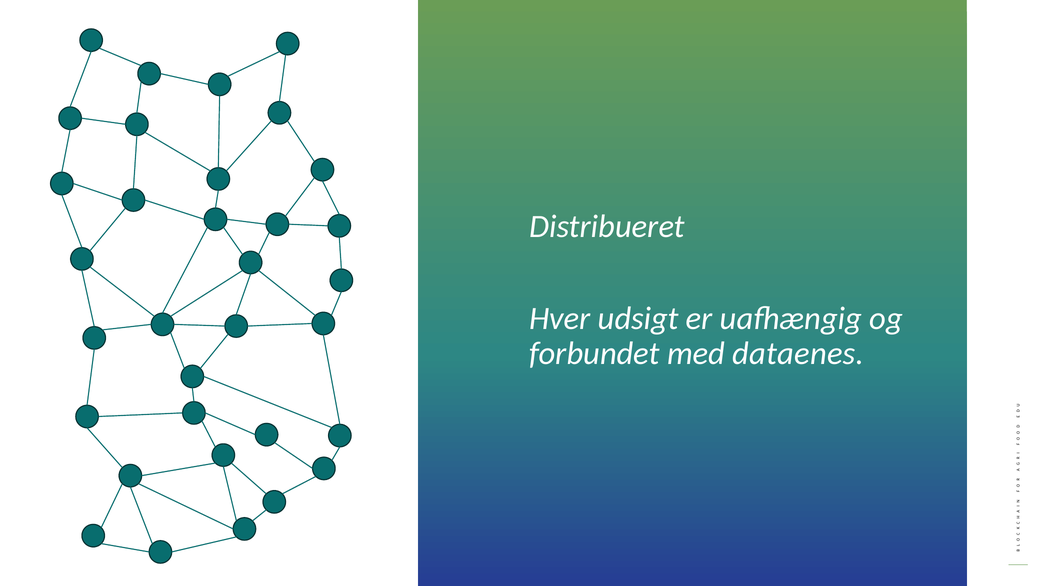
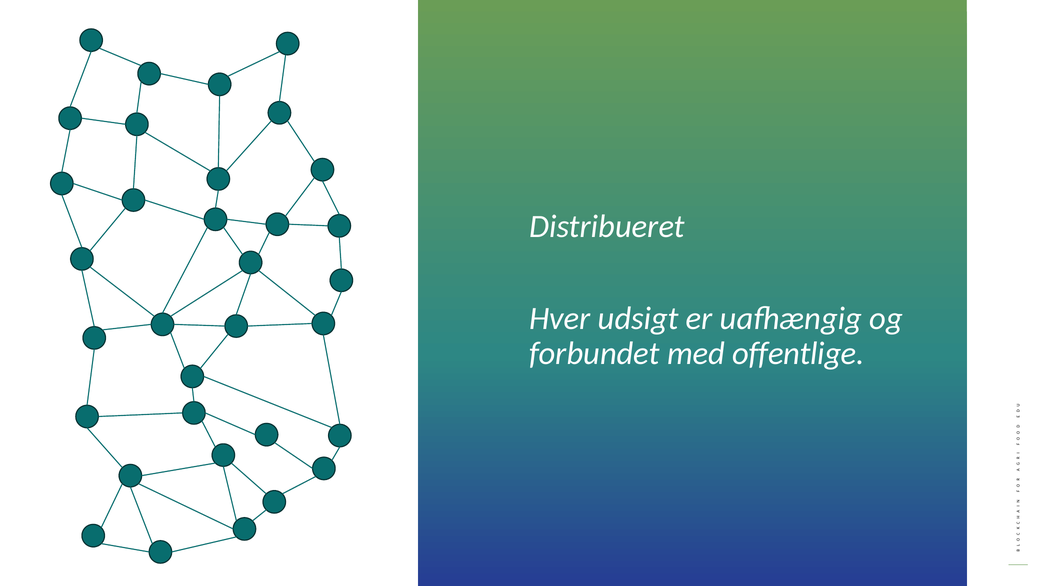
dataenes: dataenes -> offentlige
